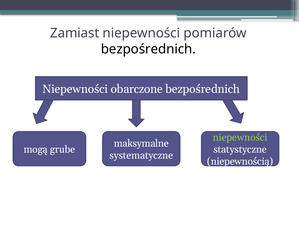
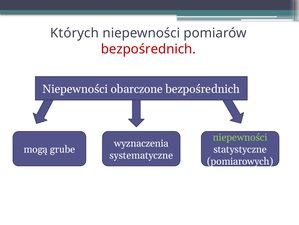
Zamiast: Zamiast -> Których
bezpośrednich at (148, 49) colour: black -> red
maksymalne: maksymalne -> wyznaczenia
niepewnością: niepewnością -> pomiarowych
